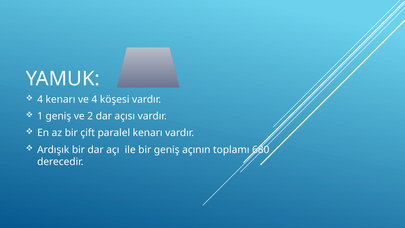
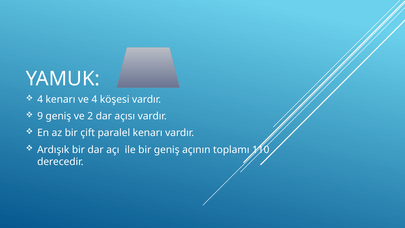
1: 1 -> 9
680: 680 -> 110
